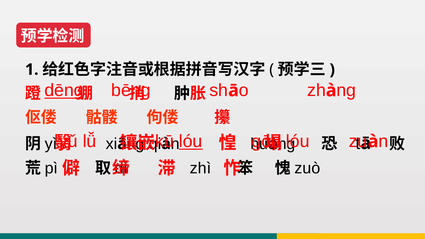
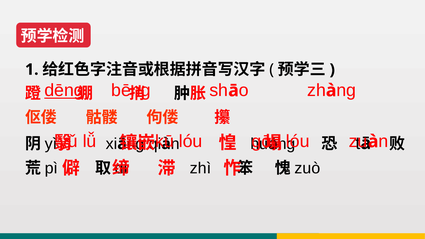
lóu at (191, 141) underline: present -> none
